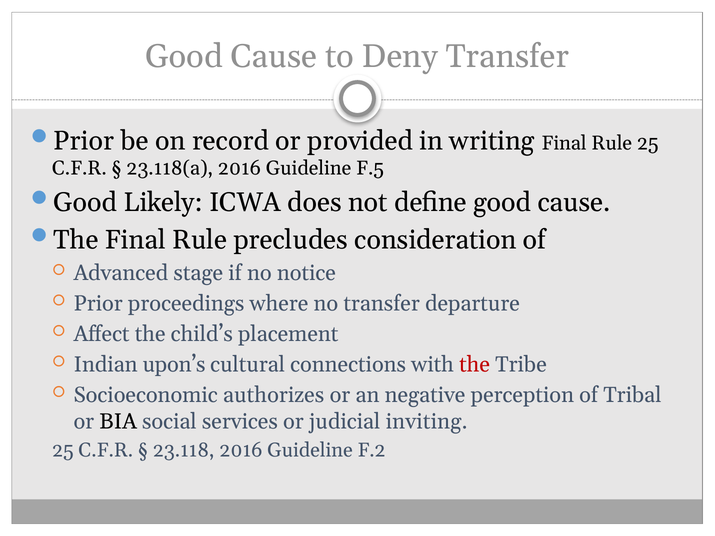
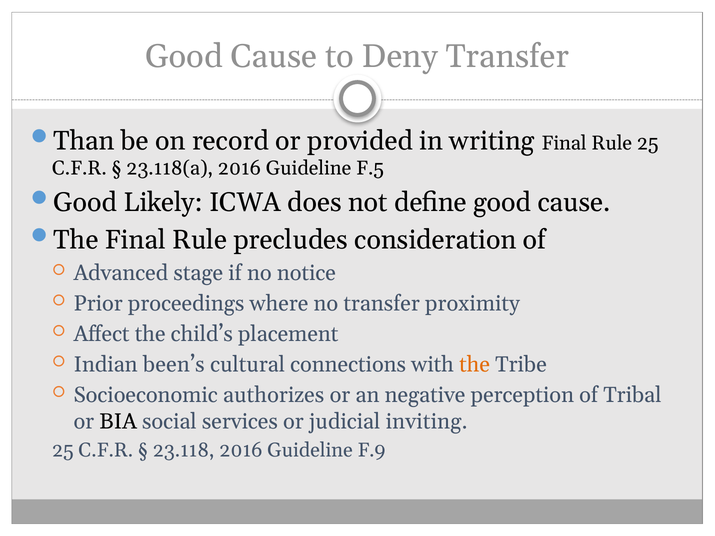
Prior at (84, 141): Prior -> Than
departure: departure -> proximity
upon’s: upon’s -> been’s
the at (475, 365) colour: red -> orange
F.2: F.2 -> F.9
